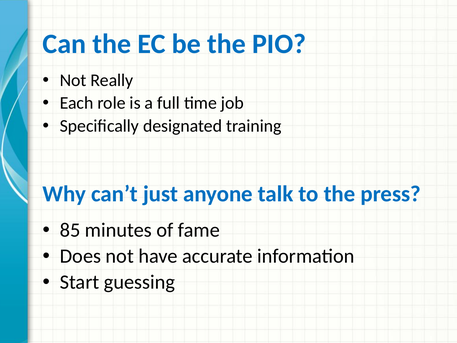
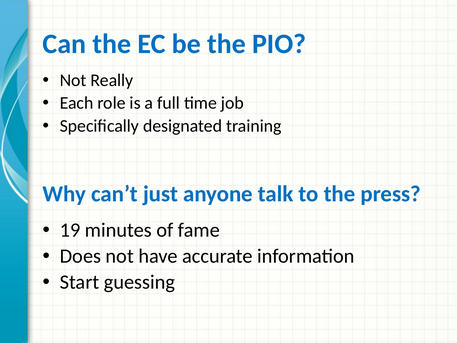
85: 85 -> 19
